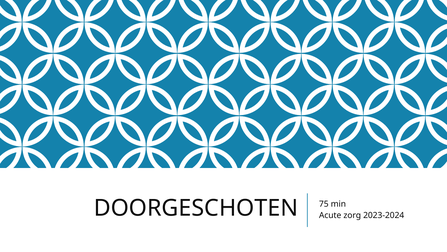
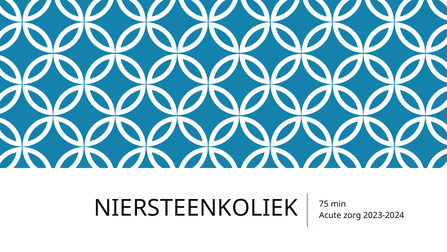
DOORGESCHOTEN: DOORGESCHOTEN -> NIERSTEENKOLIEK
